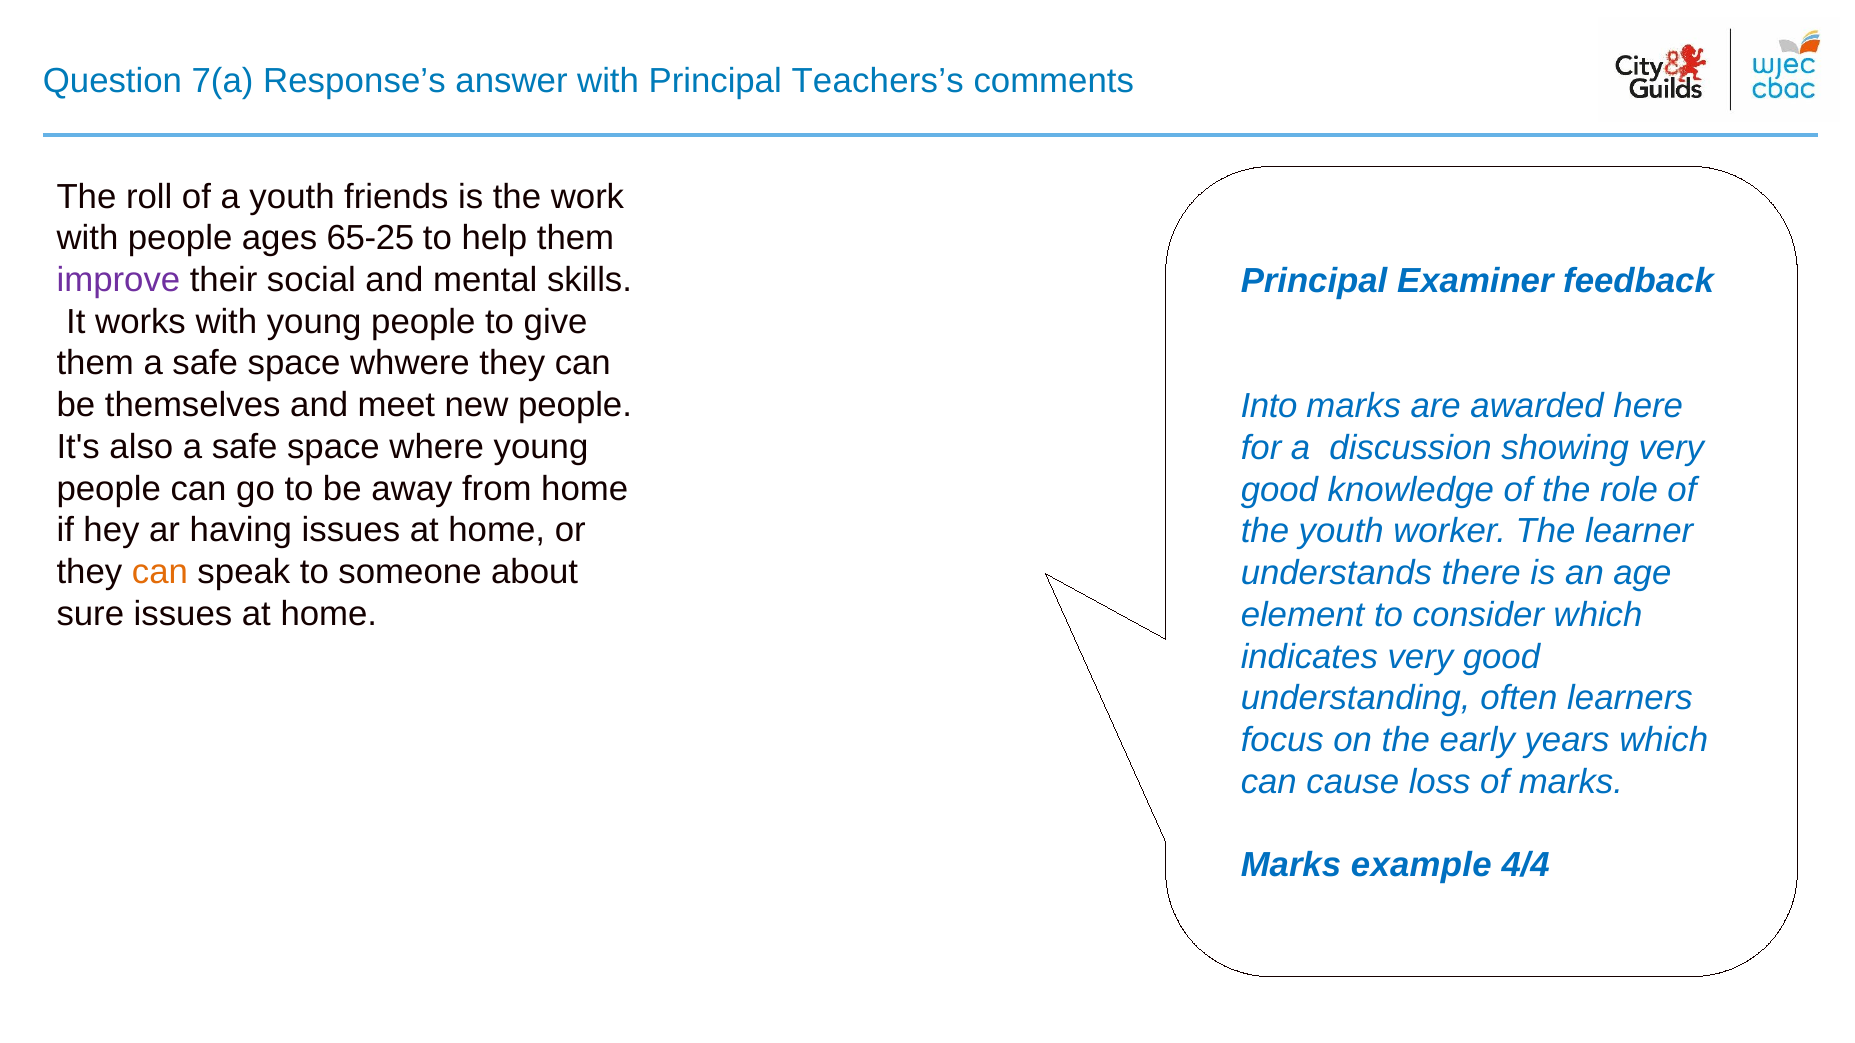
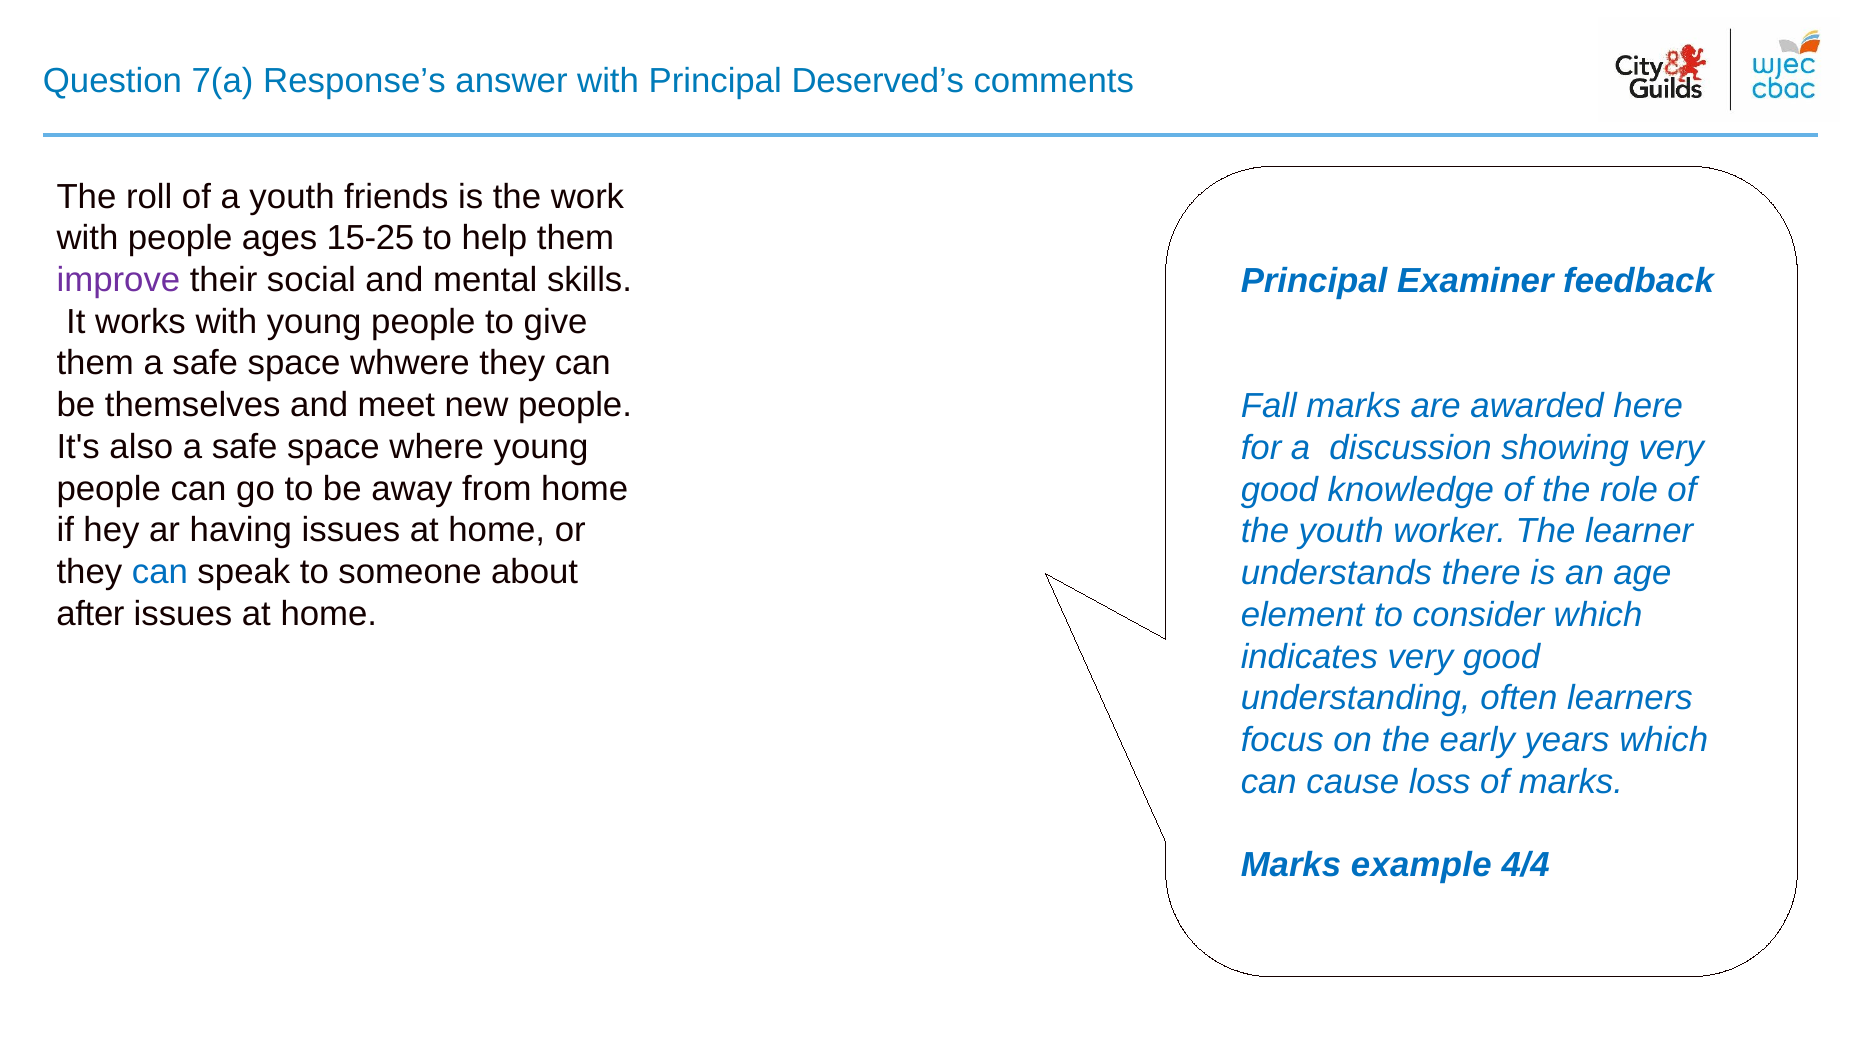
Teachers’s: Teachers’s -> Deserved’s
65-25: 65-25 -> 15-25
Into: Into -> Fall
can at (160, 572) colour: orange -> blue
sure: sure -> after
